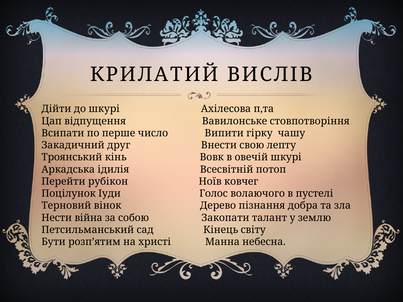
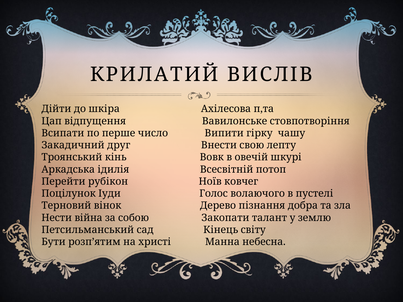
до шкурі: шкурі -> шкіра
